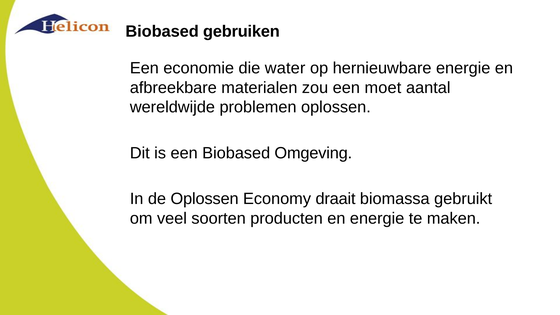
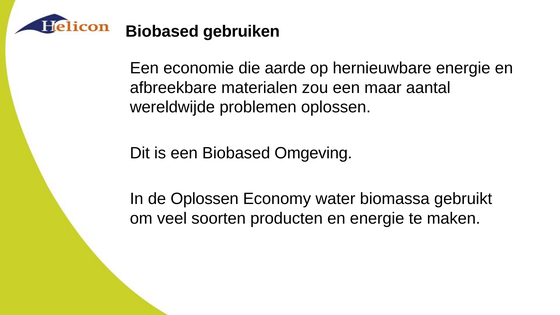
water: water -> aarde
moet: moet -> maar
draait: draait -> water
